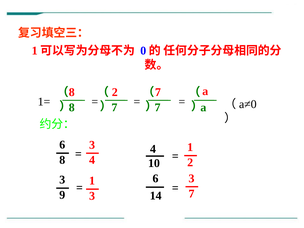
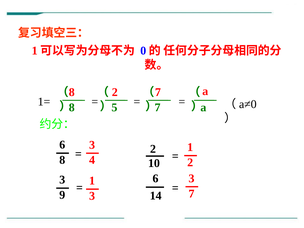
7 at (114, 107): 7 -> 5
4 at (153, 149): 4 -> 2
